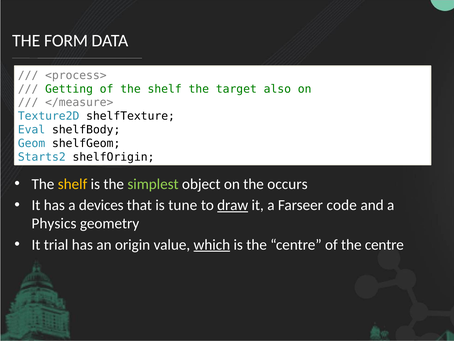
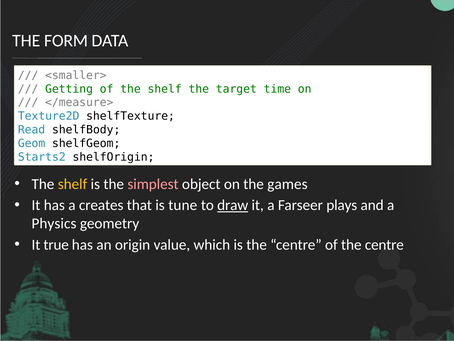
<process>: <process> -> <smaller>
also: also -> time
Eval: Eval -> Read
simplest colour: light green -> pink
occurs: occurs -> games
devices: devices -> creates
code: code -> plays
trial: trial -> true
which underline: present -> none
